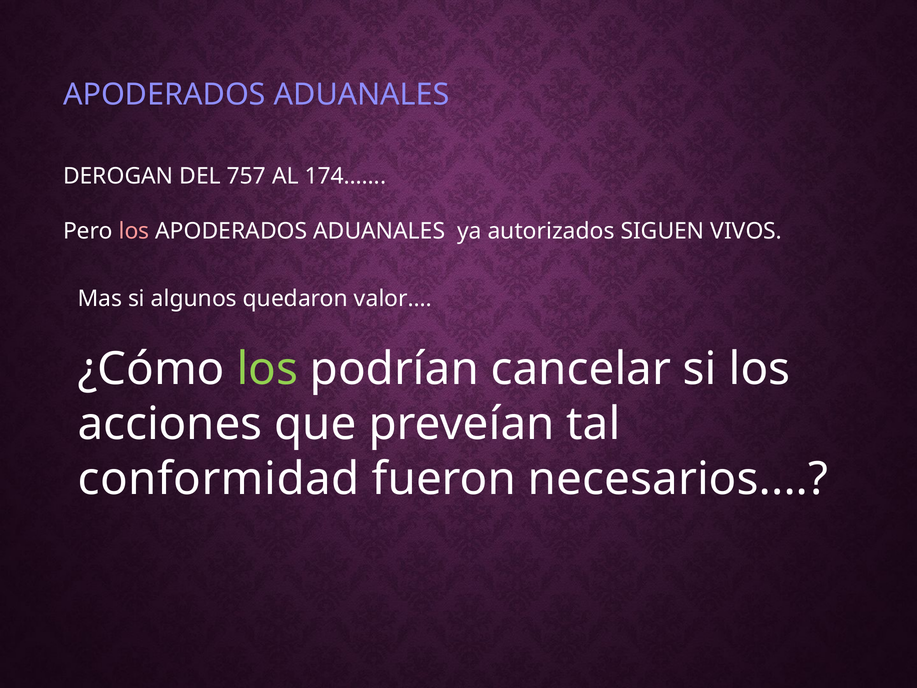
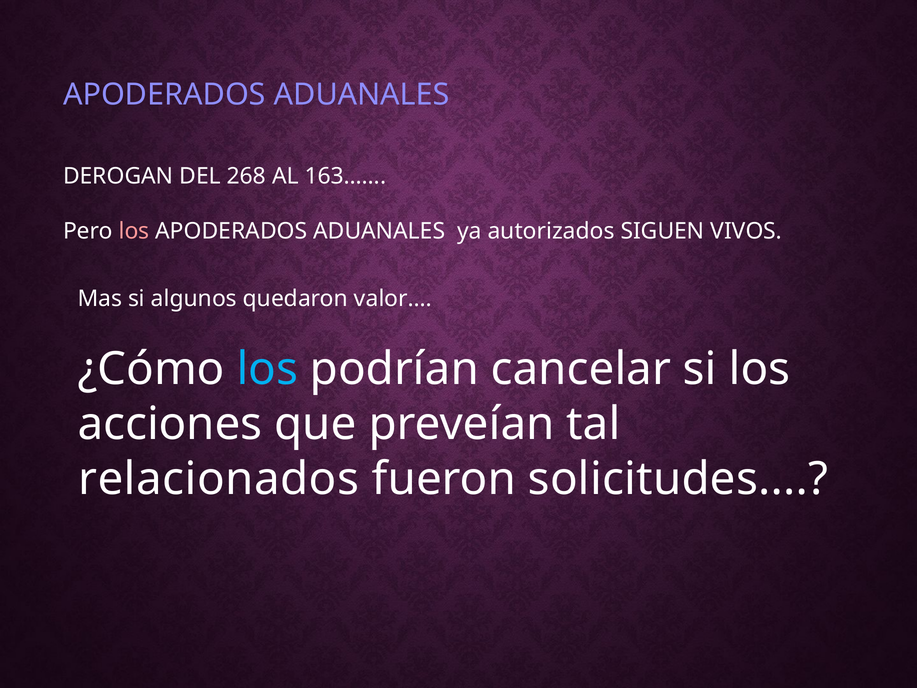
757: 757 -> 268
174……: 174…… -> 163……
los at (267, 369) colour: light green -> light blue
conformidad: conformidad -> relacionados
necesarios: necesarios -> solicitudes
